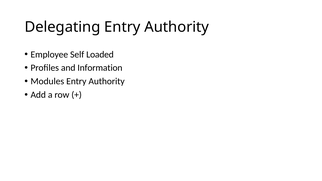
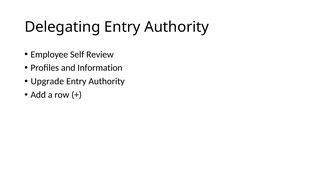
Loaded: Loaded -> Review
Modules: Modules -> Upgrade
